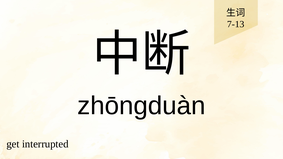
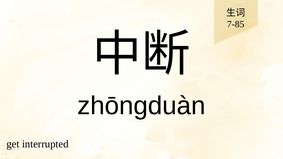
7-13: 7-13 -> 7-85
